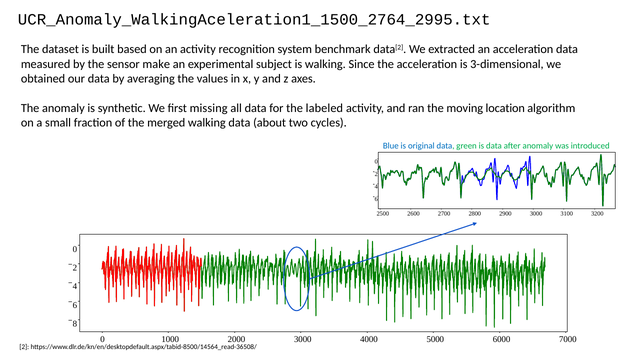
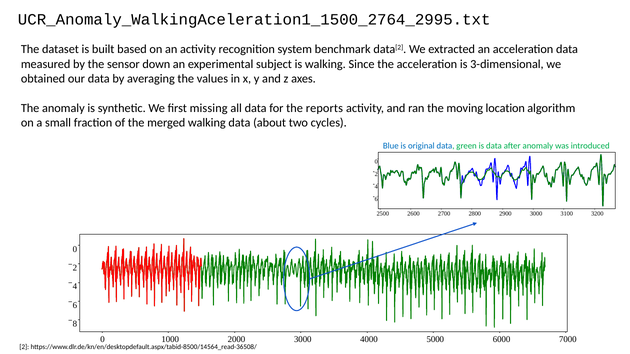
make: make -> down
labeled: labeled -> reports
